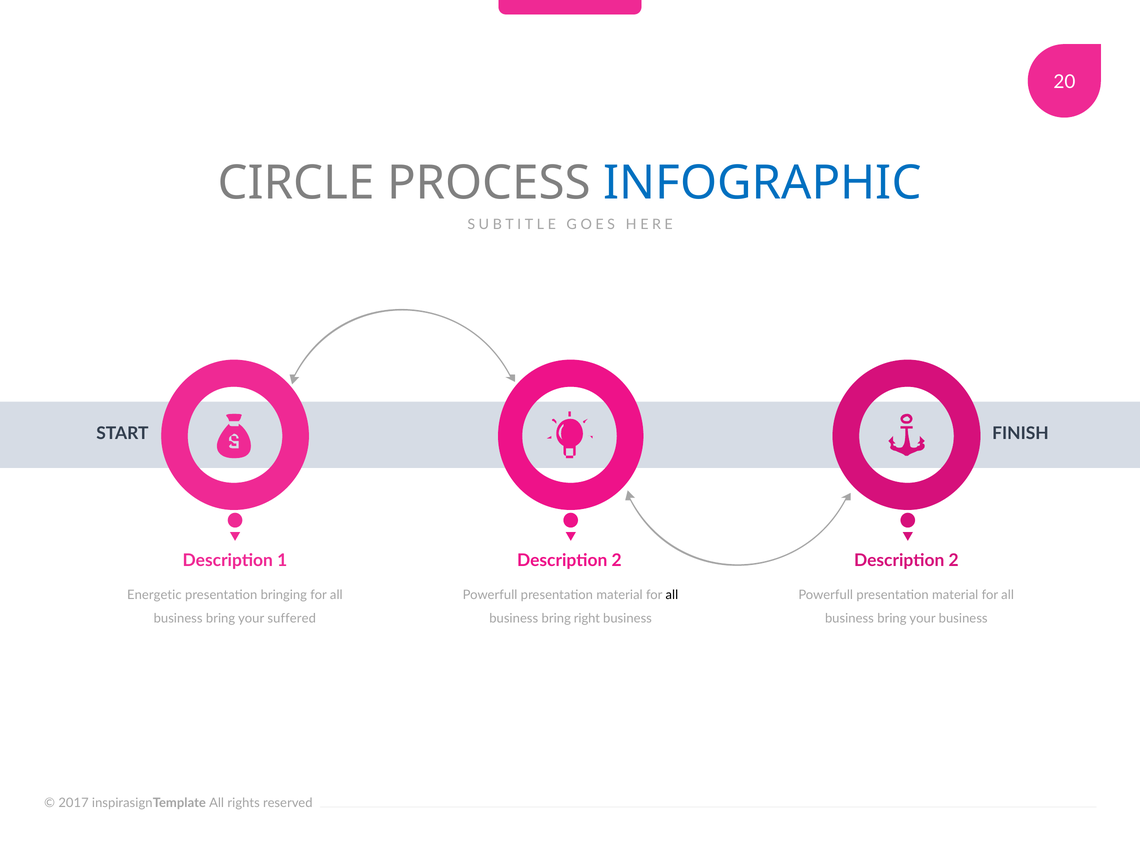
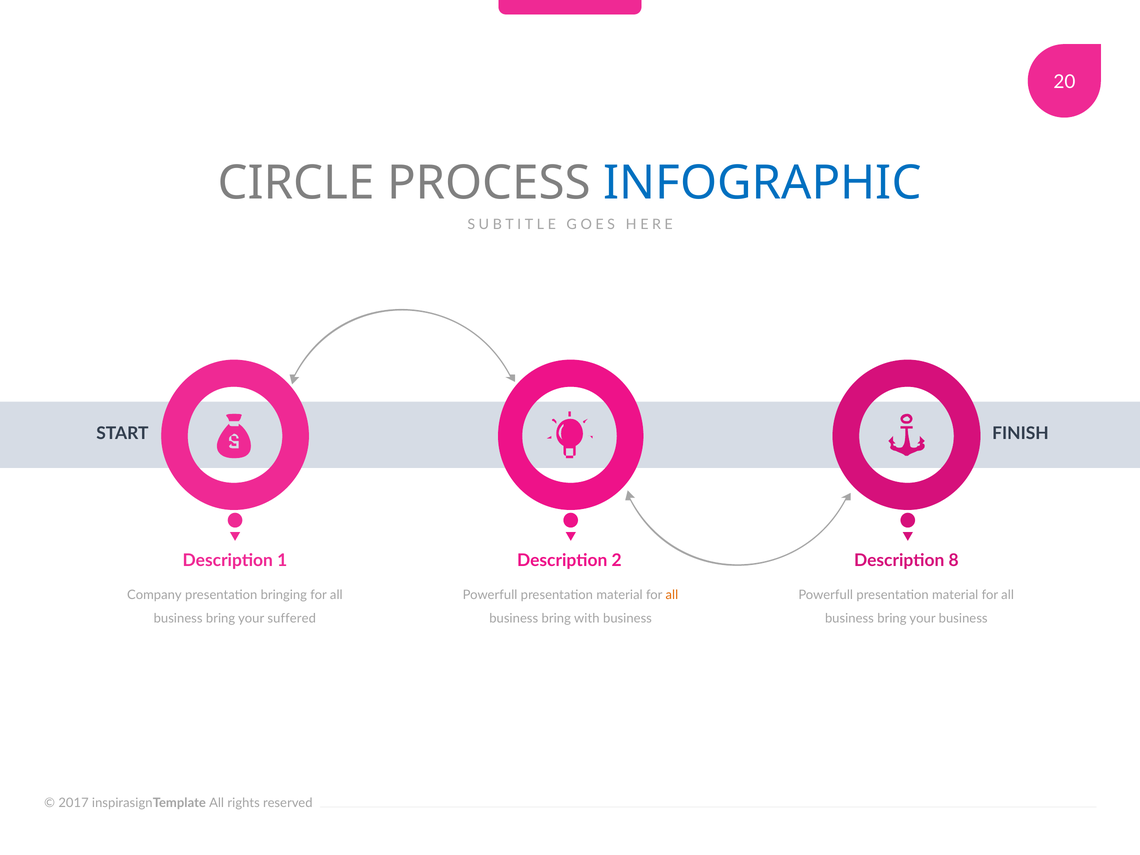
2 Description 2: 2 -> 8
Energetic: Energetic -> Company
all at (672, 595) colour: black -> orange
right: right -> with
